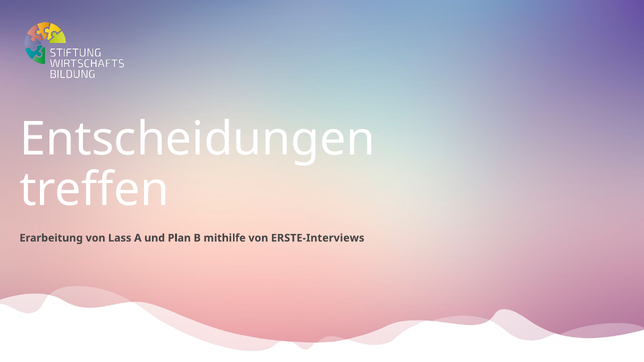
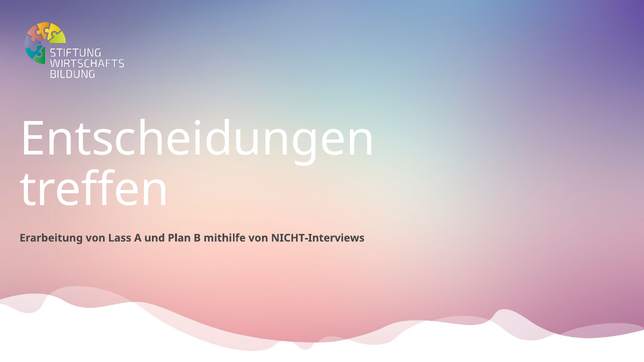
ERSTE-Interviews: ERSTE-Interviews -> NICHT-Interviews
